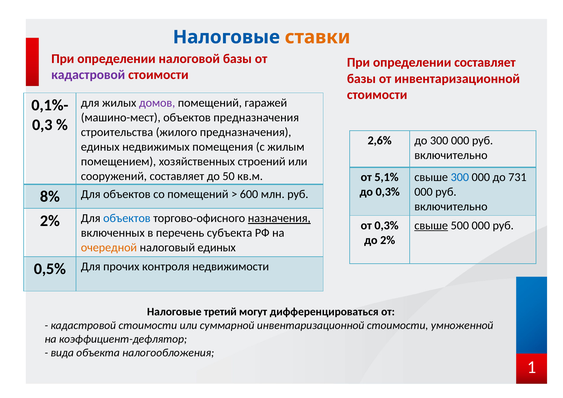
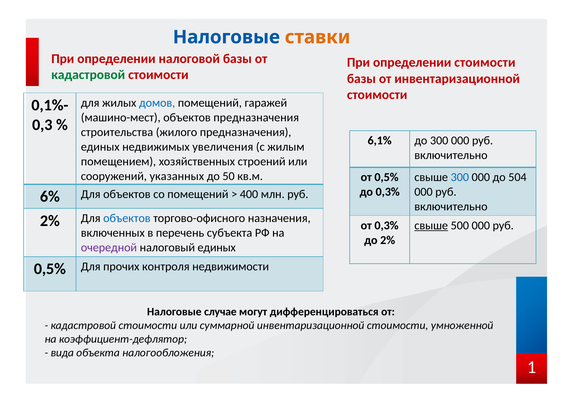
определении составляет: составляет -> стоимости
кадастровой at (88, 75) colour: purple -> green
домов colour: purple -> blue
2,6%: 2,6% -> 6,1%
помещения: помещения -> увеличения
сооружений составляет: составляет -> указанных
от 5,1%: 5,1% -> 0,5%
731: 731 -> 504
8%: 8% -> 6%
600: 600 -> 400
назначения underline: present -> none
очередной colour: orange -> purple
третий: третий -> случае
